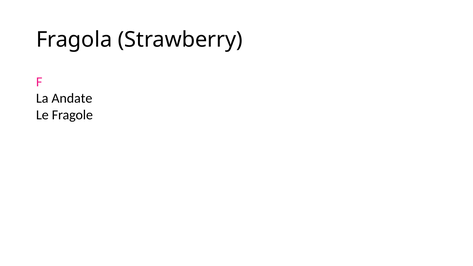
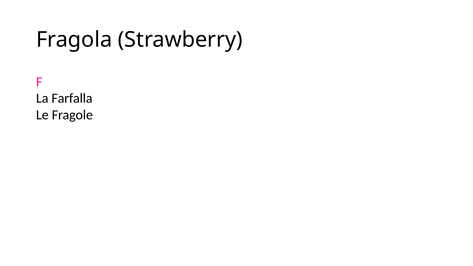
Andate: Andate -> Farfalla
